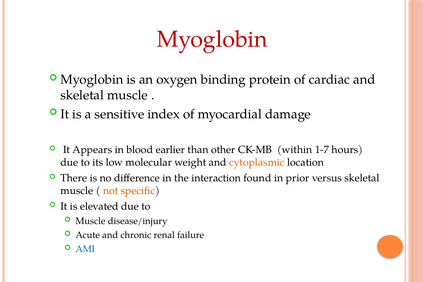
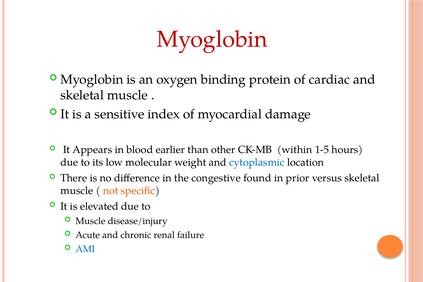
1-7: 1-7 -> 1-5
cytoplasmic colour: orange -> blue
interaction: interaction -> congestive
